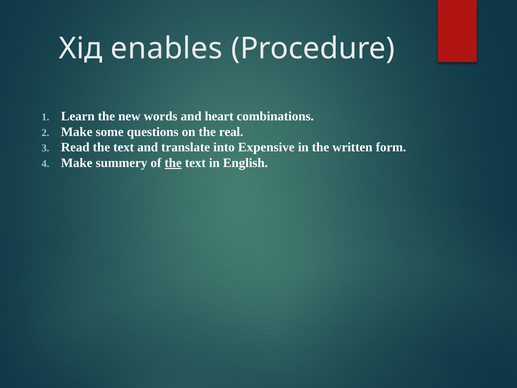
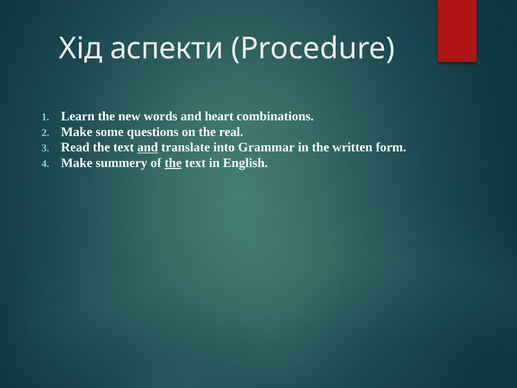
enables: enables -> аспекти
and at (148, 147) underline: none -> present
Expensive: Expensive -> Grammar
